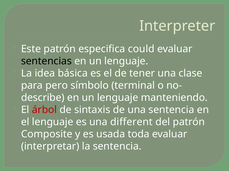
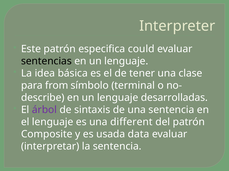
pero: pero -> from
manteniendo: manteniendo -> desarrolladas
árbol colour: red -> purple
toda: toda -> data
